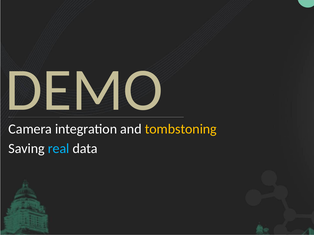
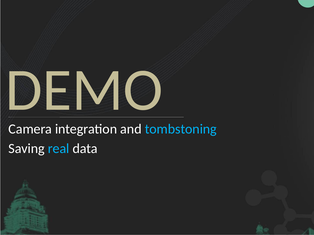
tombstoning colour: yellow -> light blue
